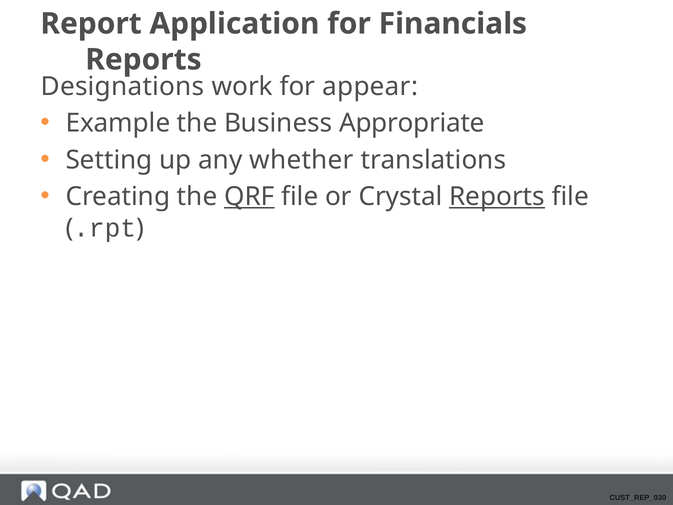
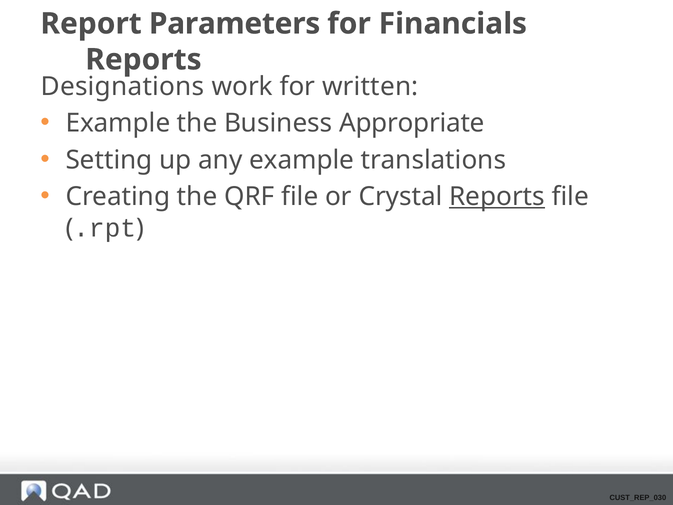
Application: Application -> Parameters
appear: appear -> written
any whether: whether -> example
QRF underline: present -> none
